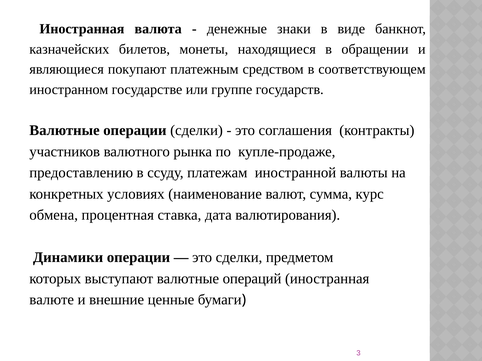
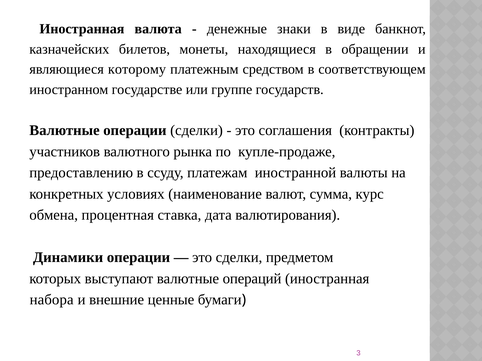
покупают: покупают -> которому
валюте: валюте -> набора
